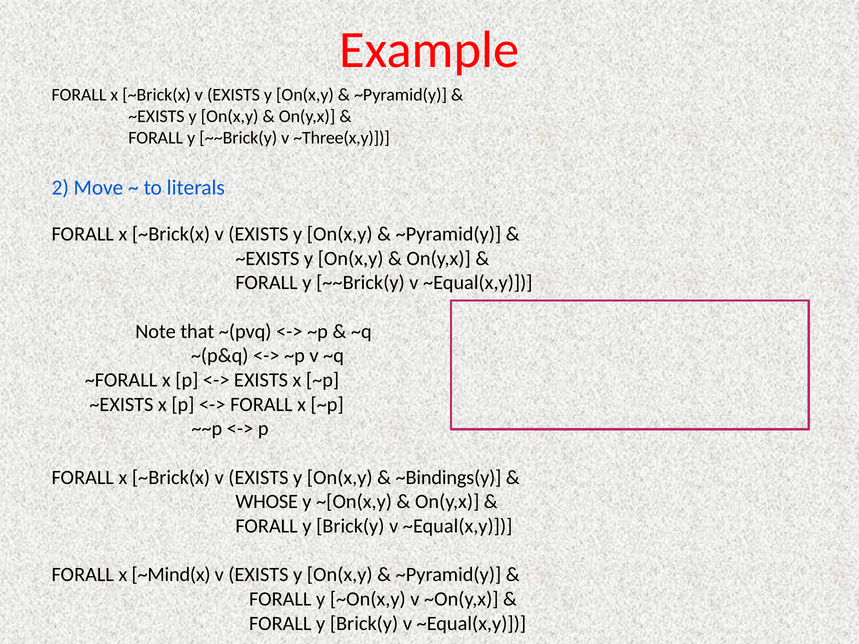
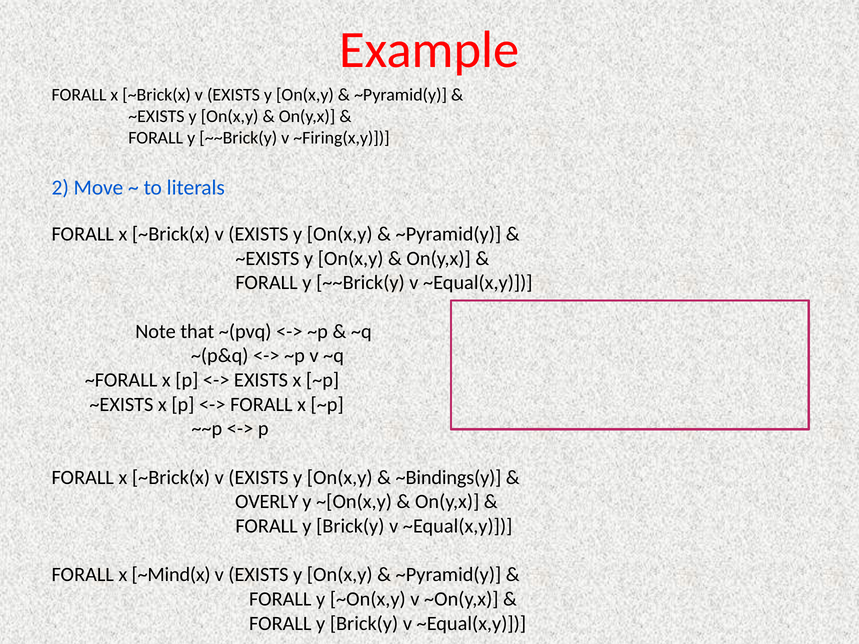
~Three(x,y: ~Three(x,y -> ~Firing(x,y
WHOSE: WHOSE -> OVERLY
